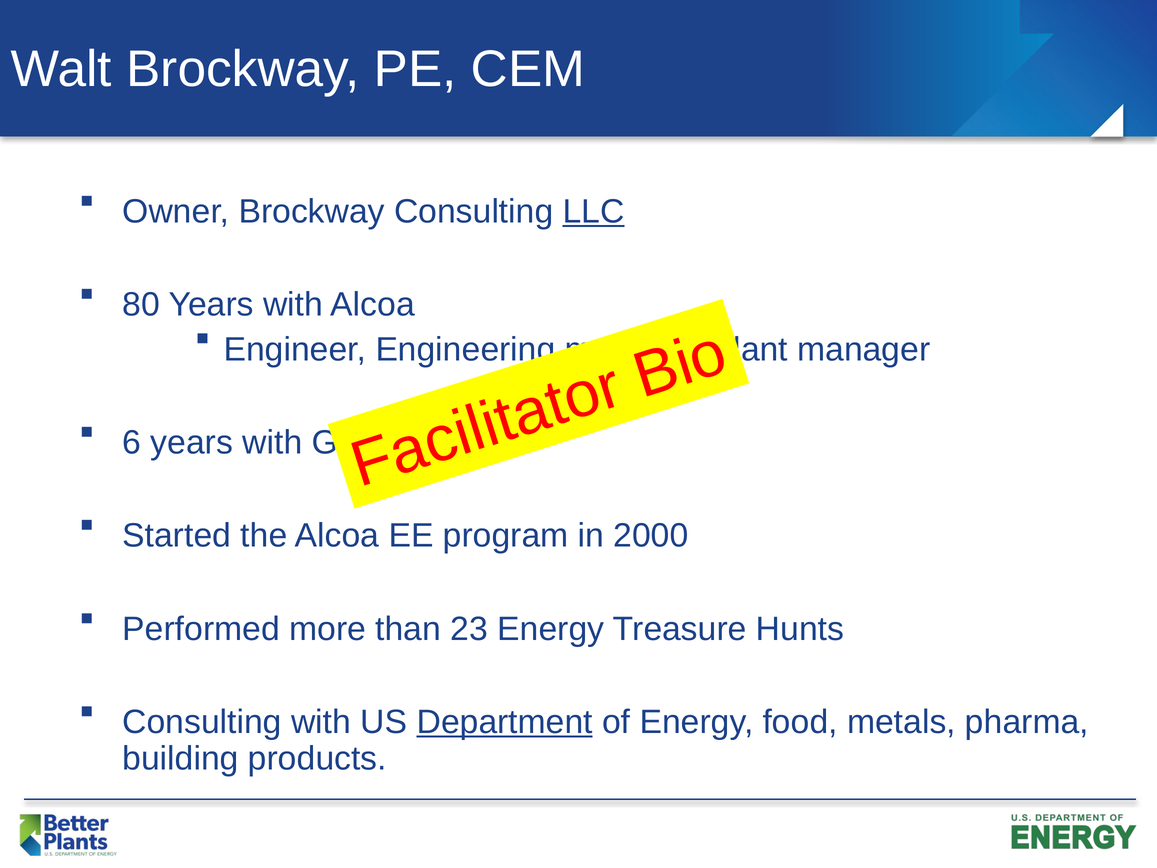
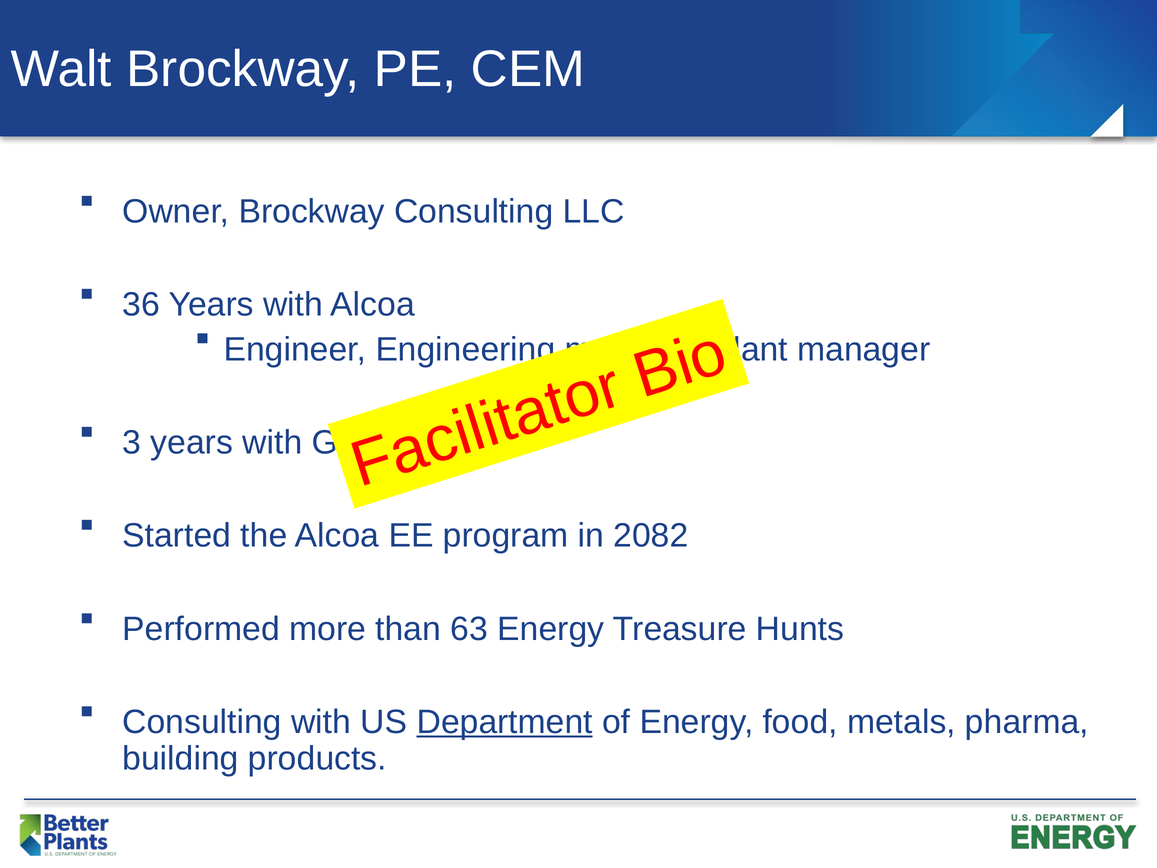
LLC underline: present -> none
80: 80 -> 36
6: 6 -> 3
2000: 2000 -> 2082
23: 23 -> 63
